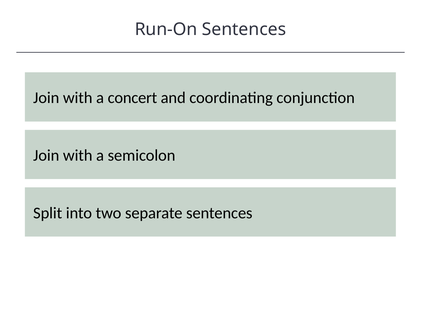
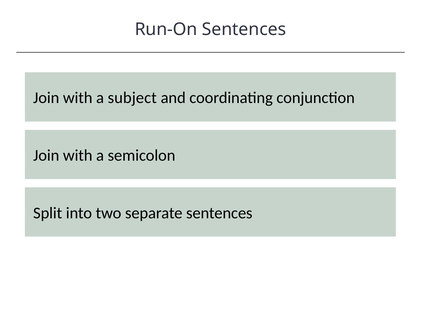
concert: concert -> subject
